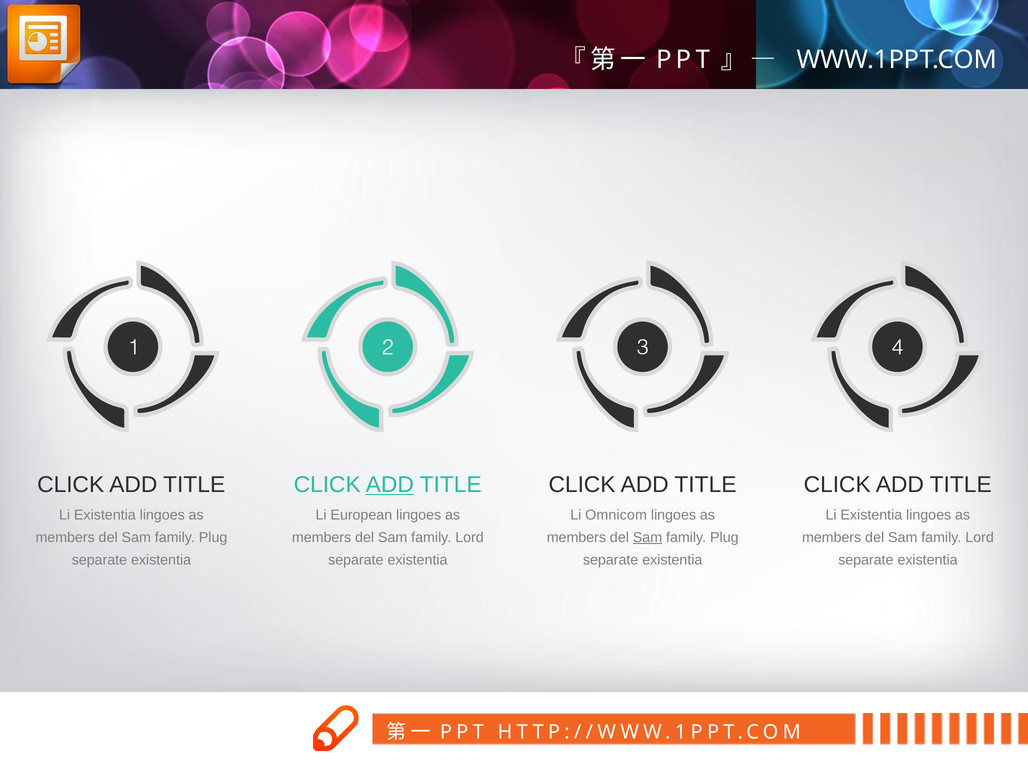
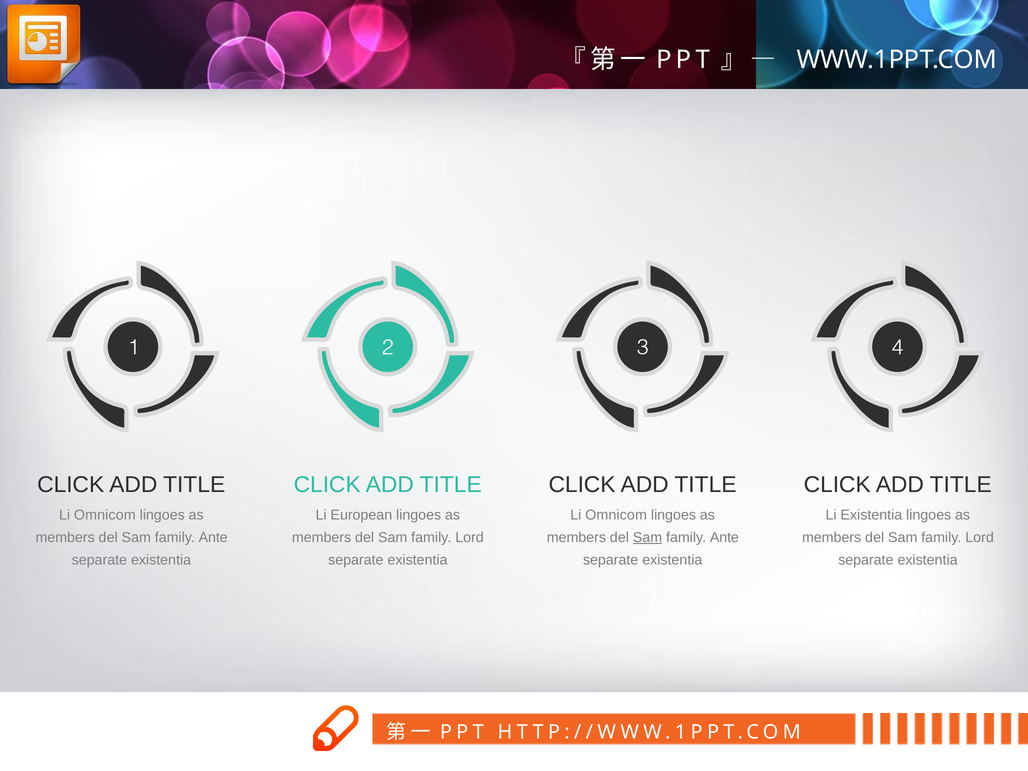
ADD at (390, 485) underline: present -> none
Existentia at (105, 515): Existentia -> Omnicom
Plug at (213, 537): Plug -> Ante
Plug at (724, 537): Plug -> Ante
